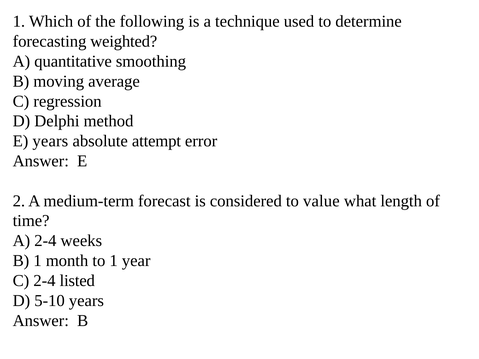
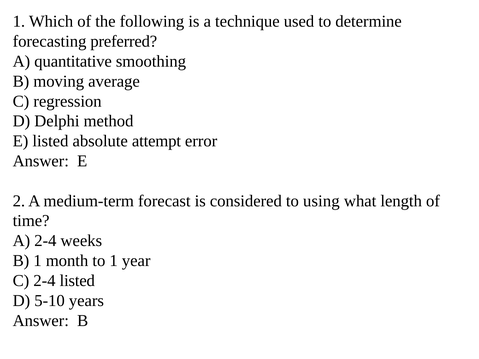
weighted: weighted -> preferred
E years: years -> listed
value: value -> using
